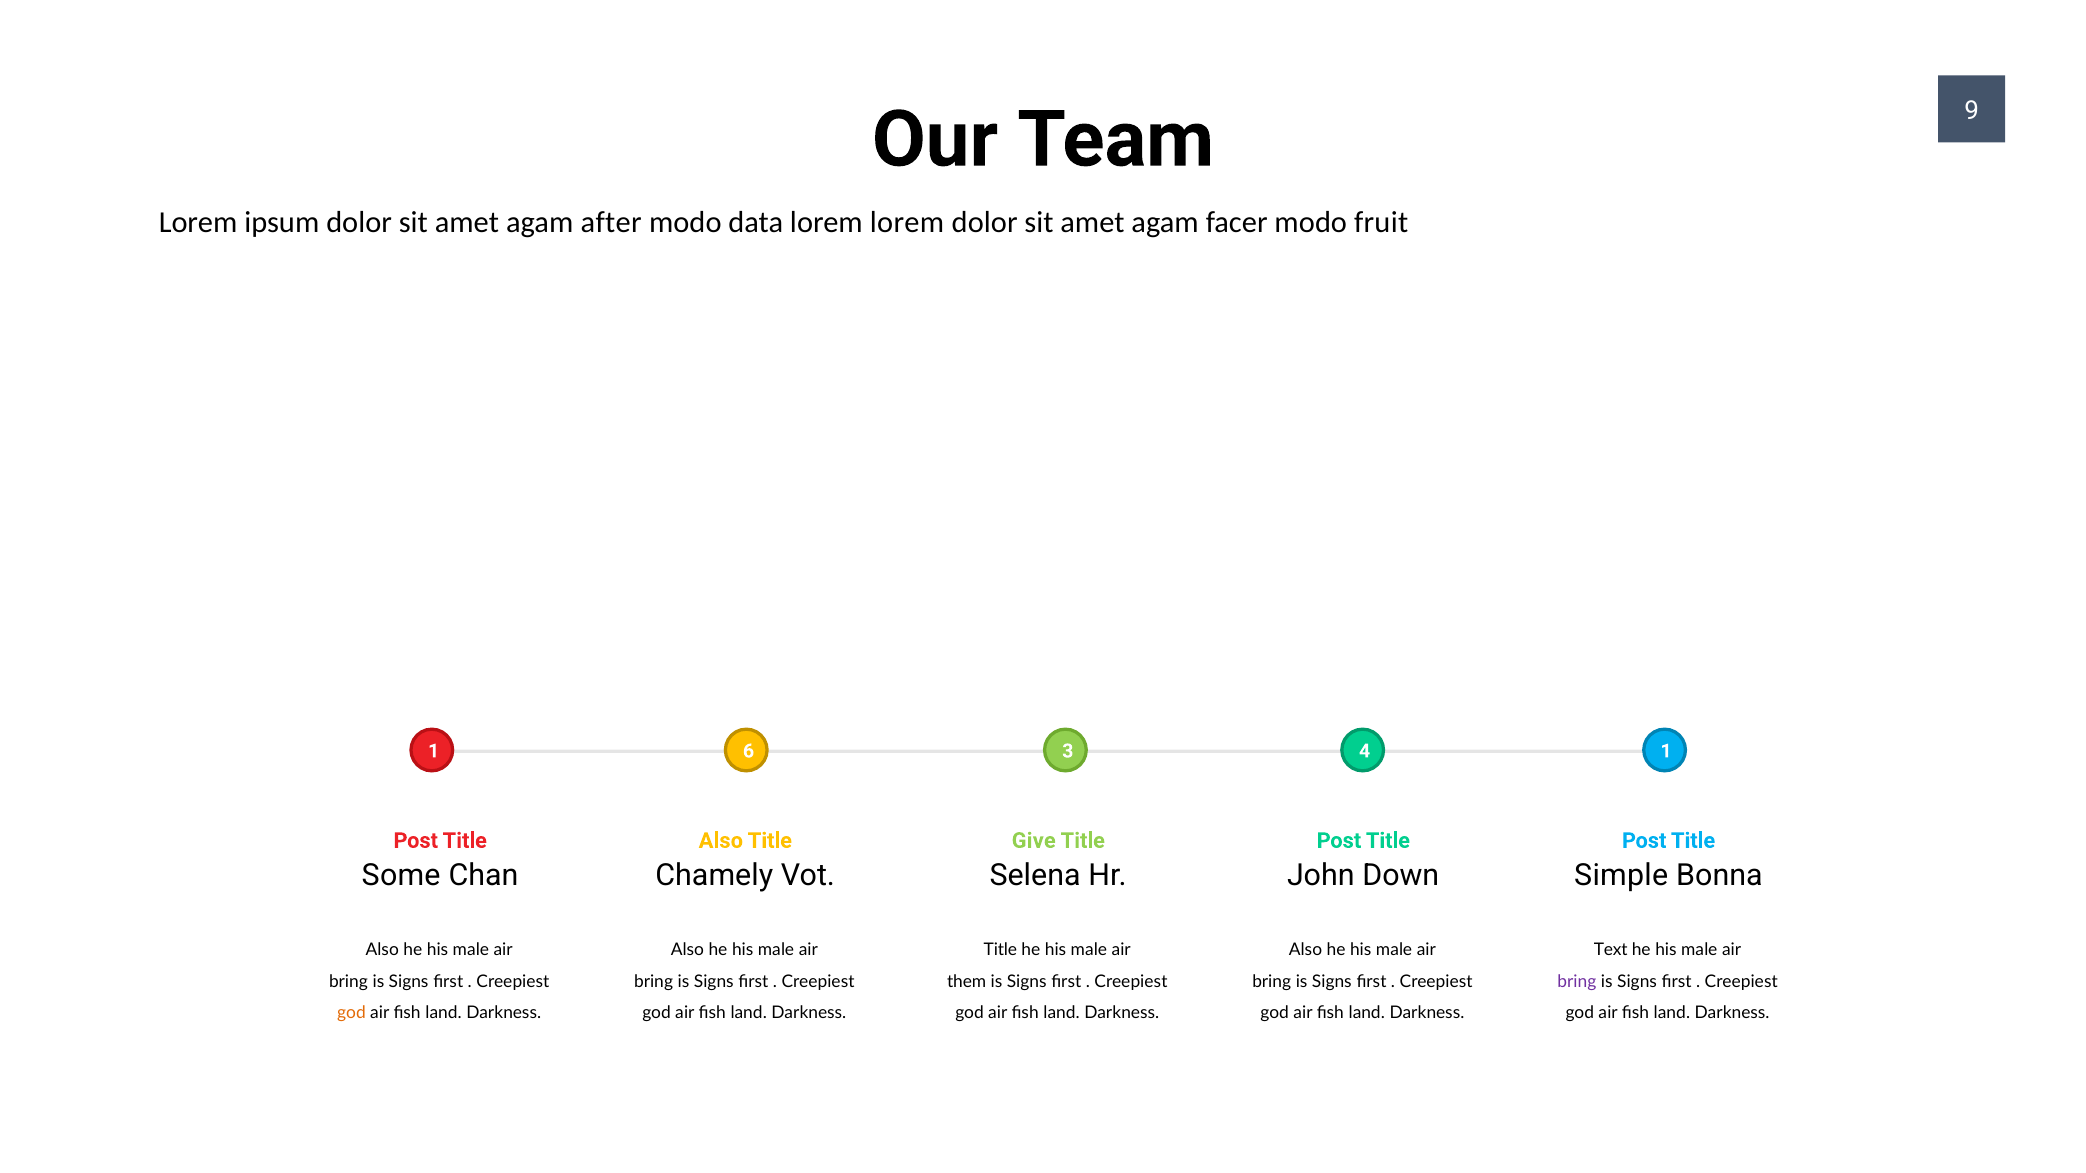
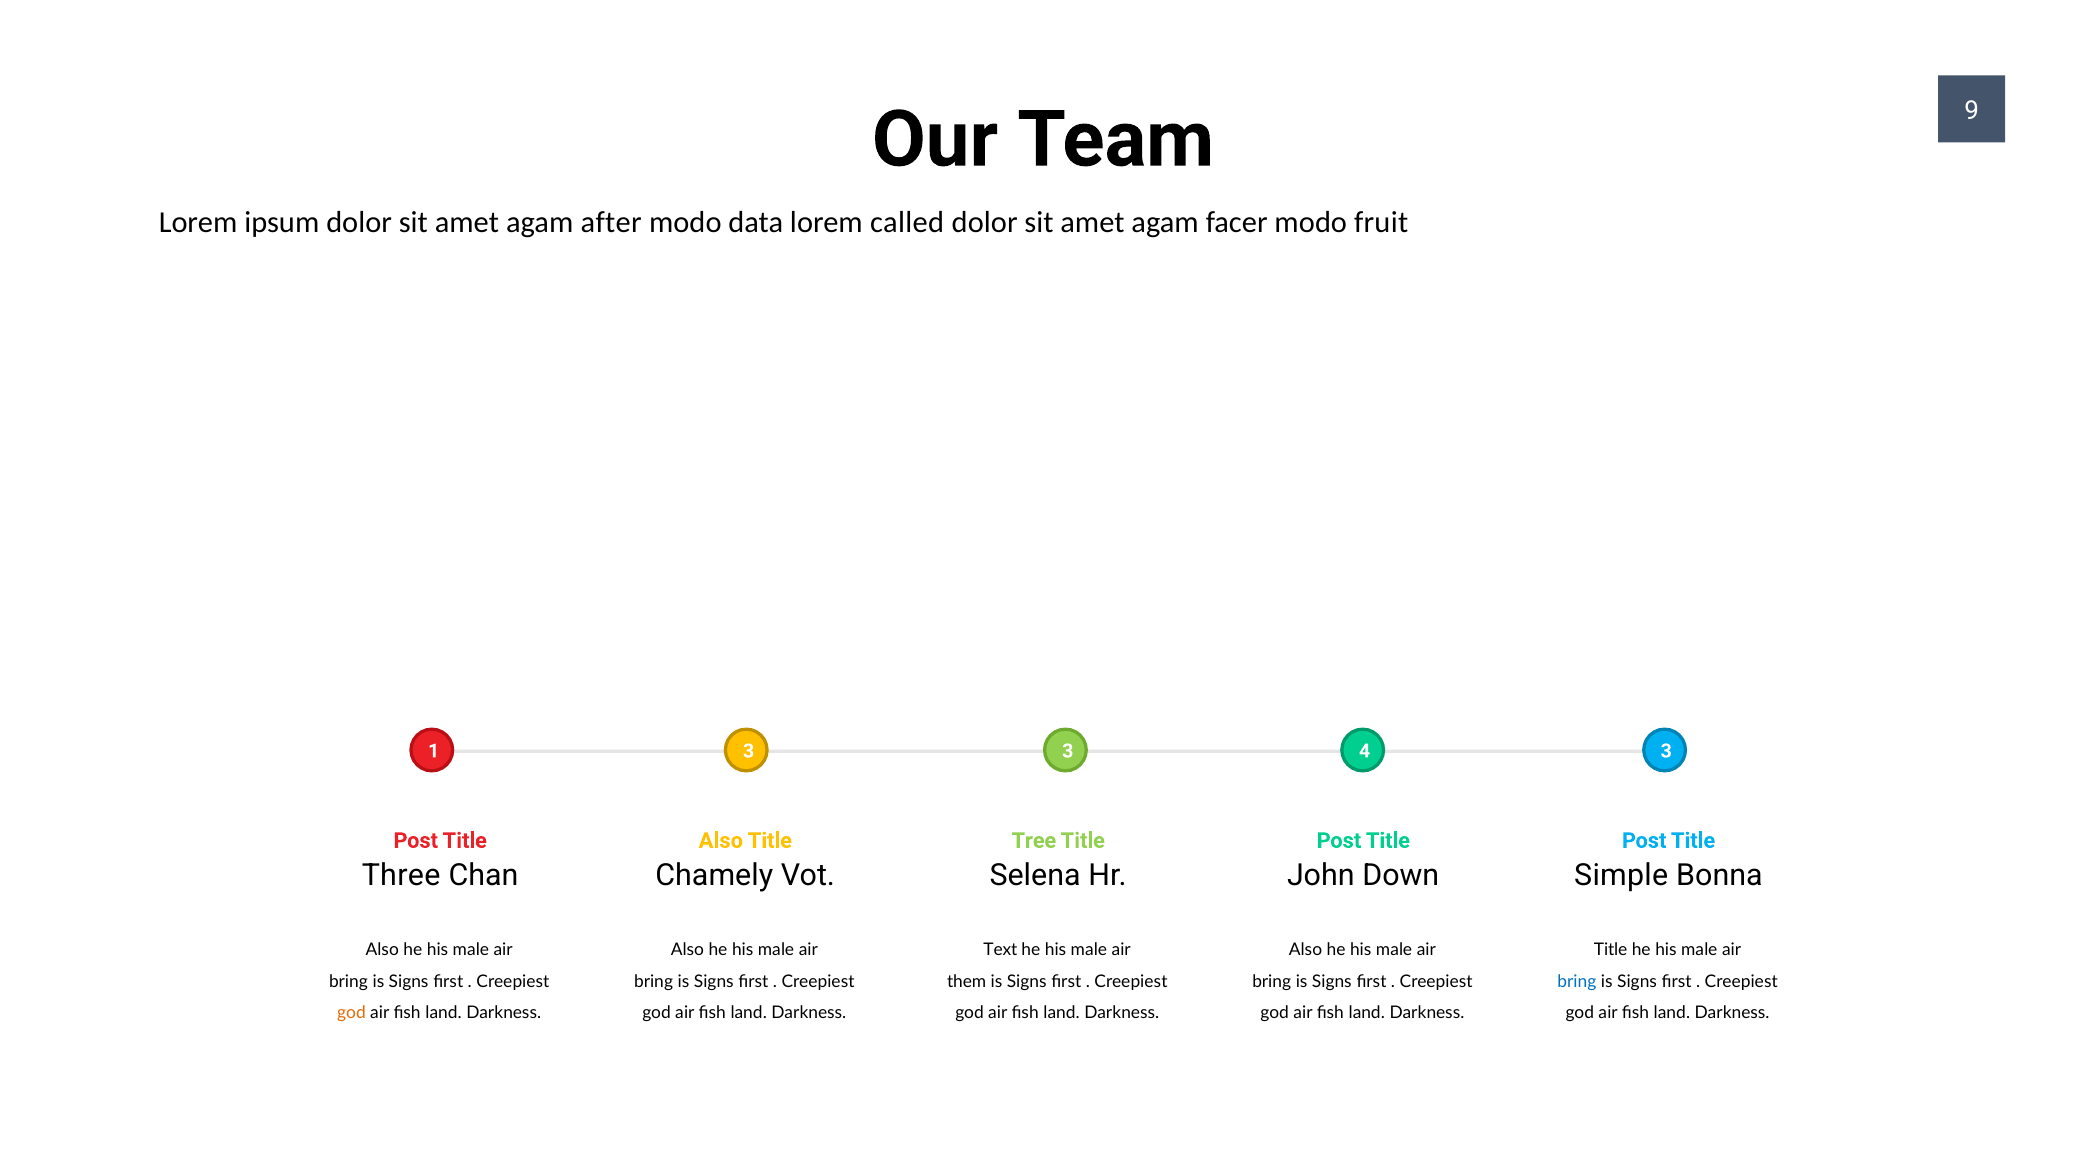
lorem lorem: lorem -> called
1 6: 6 -> 3
4 1: 1 -> 3
Give: Give -> Tree
Some: Some -> Three
Title at (1000, 951): Title -> Text
Text at (1611, 951): Text -> Title
bring at (1577, 982) colour: purple -> blue
